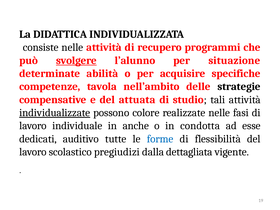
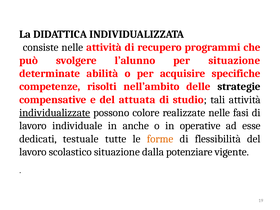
svolgere underline: present -> none
tavola: tavola -> risolti
condotta: condotta -> operative
auditivo: auditivo -> testuale
forme colour: blue -> orange
scolastico pregiudizi: pregiudizi -> situazione
dettagliata: dettagliata -> potenziare
